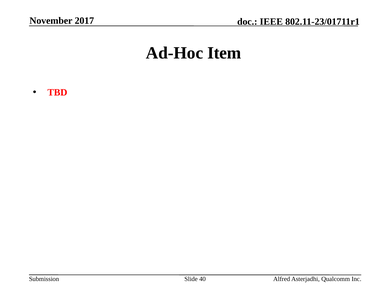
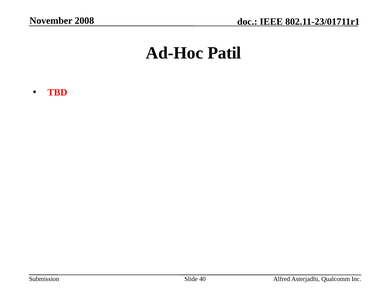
2017: 2017 -> 2008
Item: Item -> Patil
